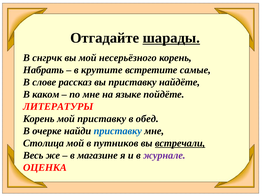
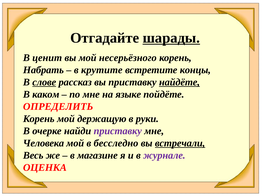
снгрчк: снгрчк -> ценит
самые: самые -> концы
слове underline: none -> present
найдёте underline: none -> present
ЛИТЕРАТУРЫ: ЛИТЕРАТУРЫ -> ОПРЕДЕЛИТЬ
мой приставку: приставку -> держащую
обед: обед -> руки
приставку at (118, 131) colour: blue -> purple
Столица: Столица -> Человека
путников: путников -> бесследно
